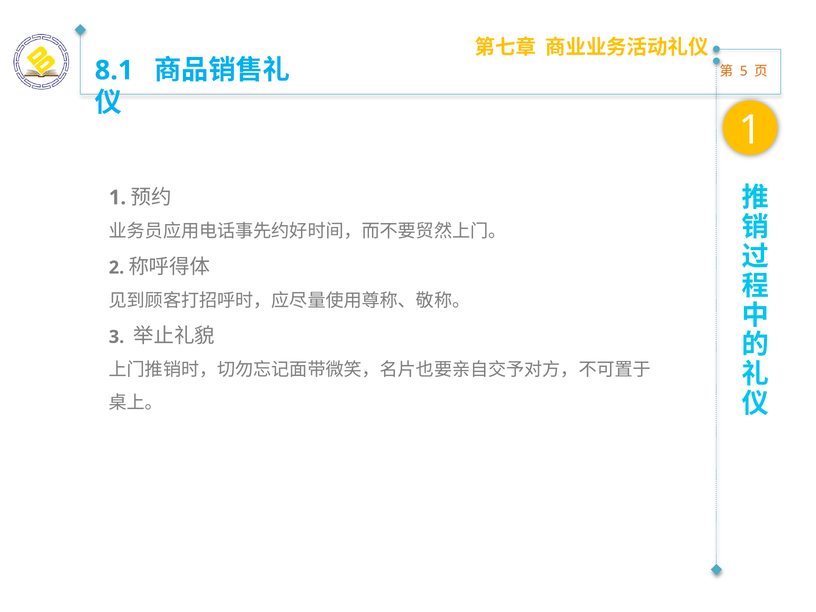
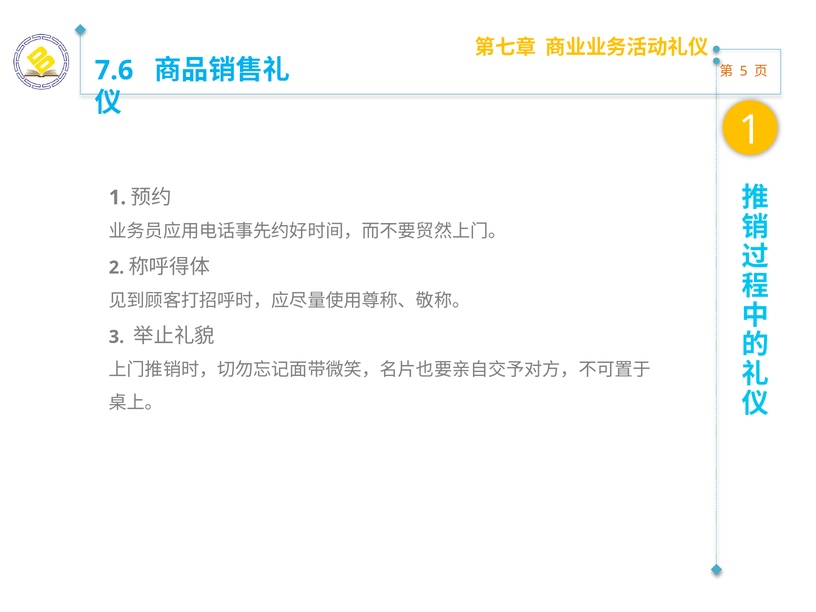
8.1: 8.1 -> 7.6
